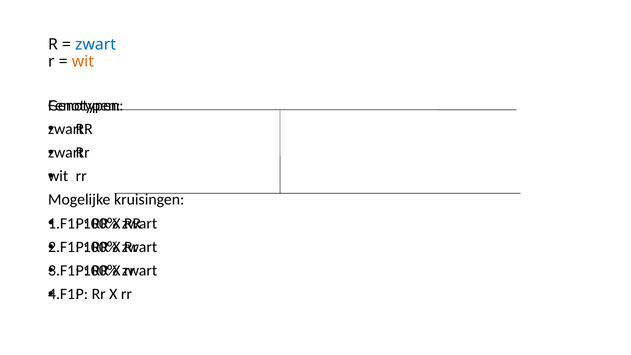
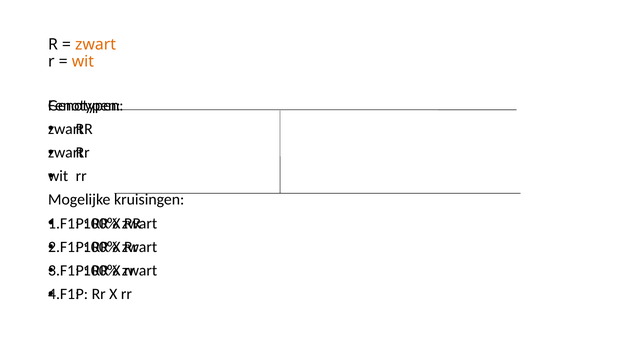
zwart at (96, 45) colour: blue -> orange
